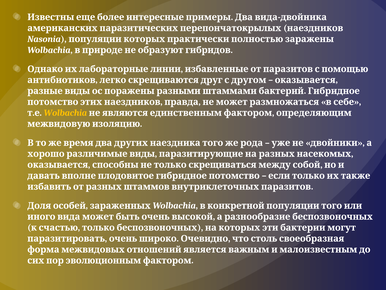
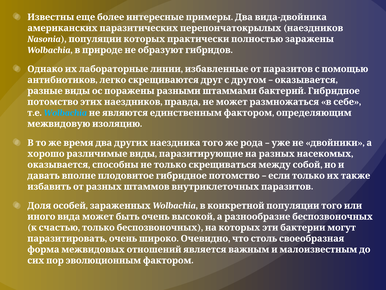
Wolbachia at (65, 113) colour: yellow -> light blue
